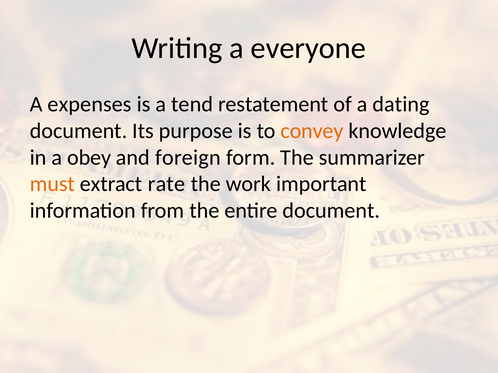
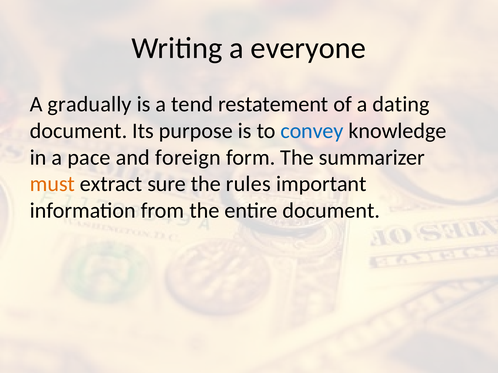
expenses: expenses -> gradually
convey colour: orange -> blue
obey: obey -> pace
rate: rate -> sure
work: work -> rules
